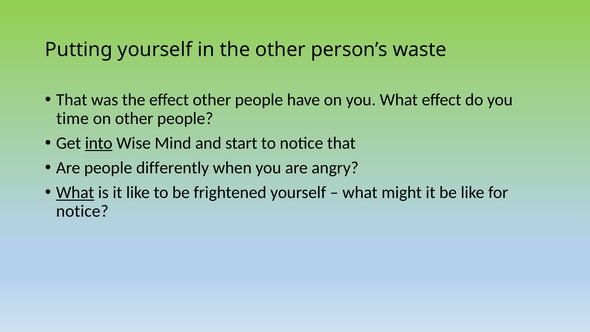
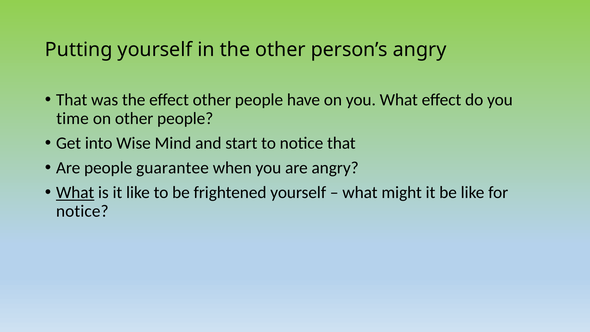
person’s waste: waste -> angry
into underline: present -> none
differently: differently -> guarantee
